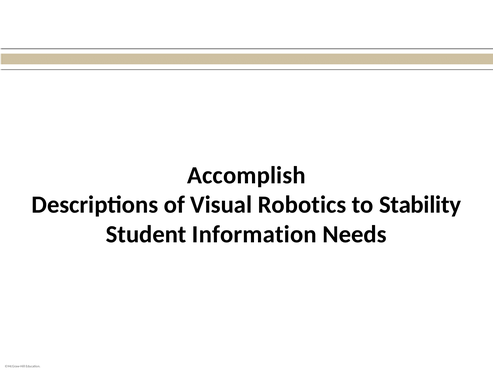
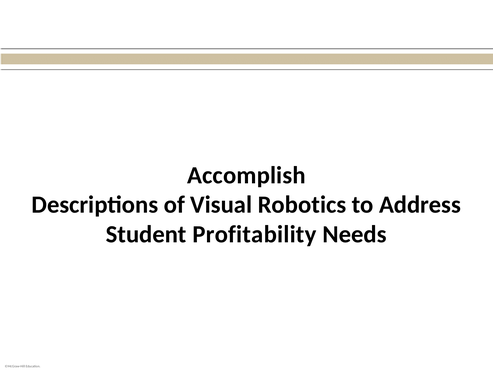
Stability: Stability -> Address
Information: Information -> Profitability
